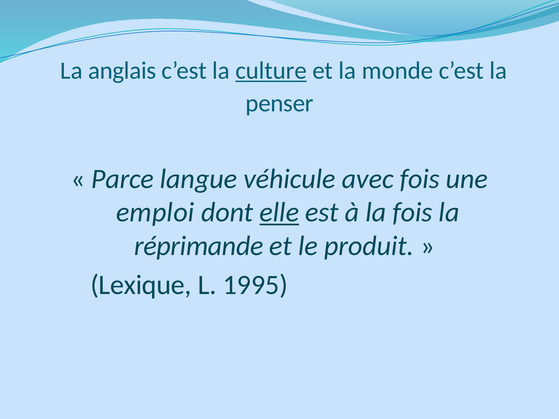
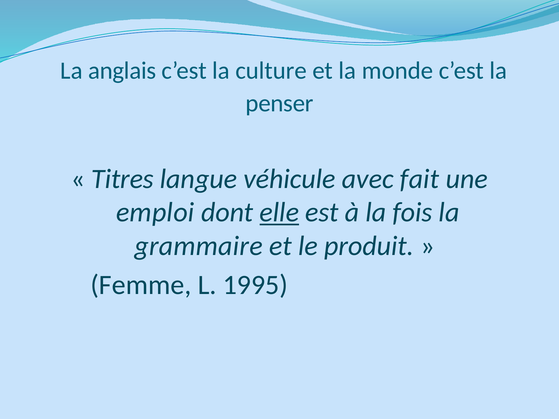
culture underline: present -> none
Parce: Parce -> Titres
avec fois: fois -> fait
réprimande: réprimande -> grammaire
Lexique: Lexique -> Femme
